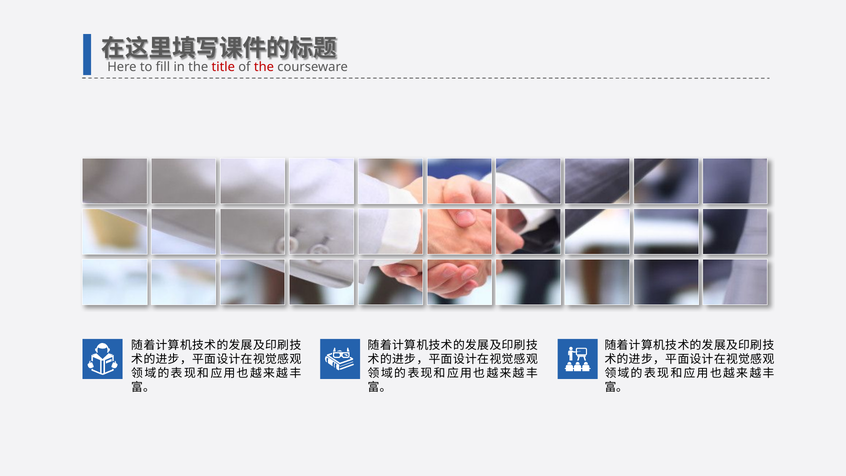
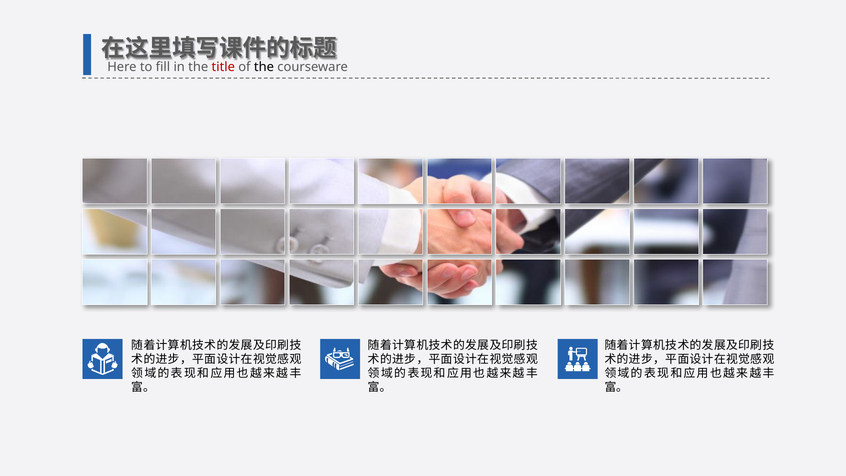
the at (264, 67) colour: red -> black
